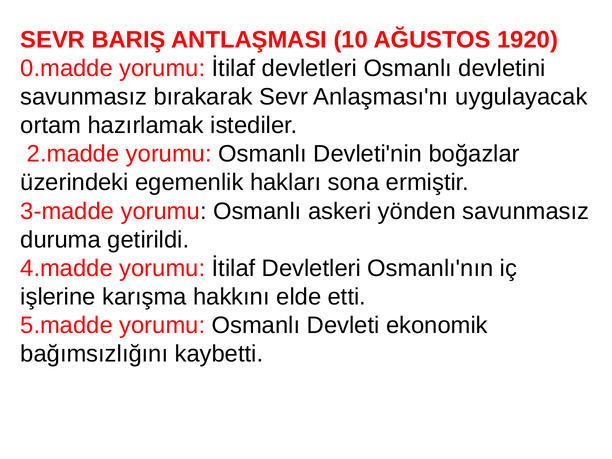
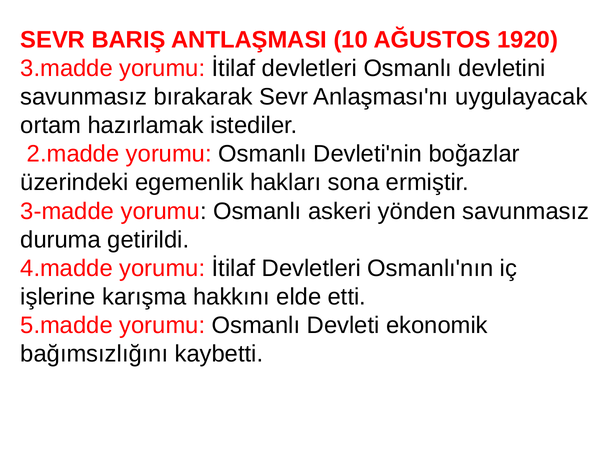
0.madde: 0.madde -> 3.madde
